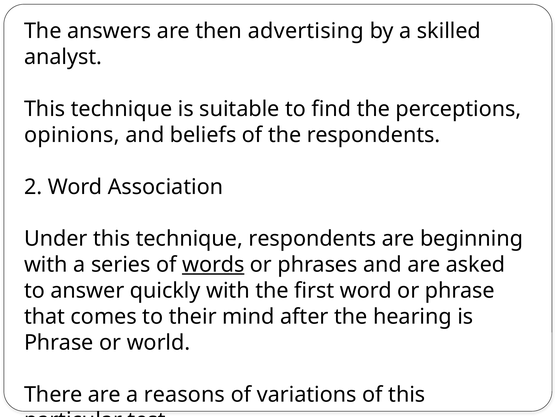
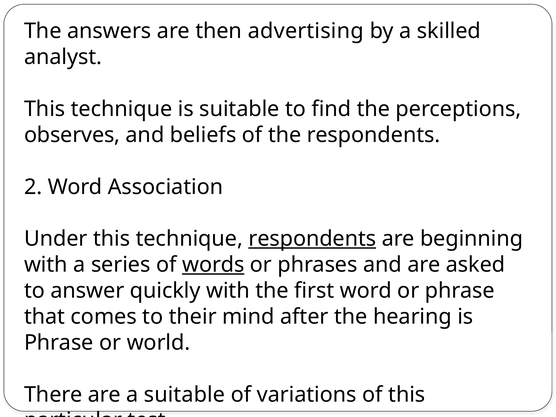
opinions: opinions -> observes
respondents at (312, 239) underline: none -> present
a reasons: reasons -> suitable
